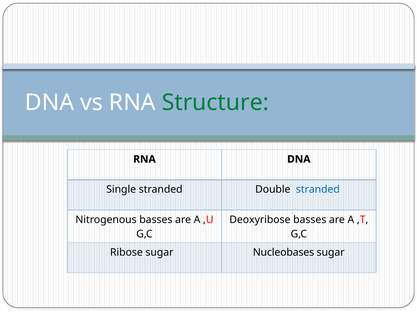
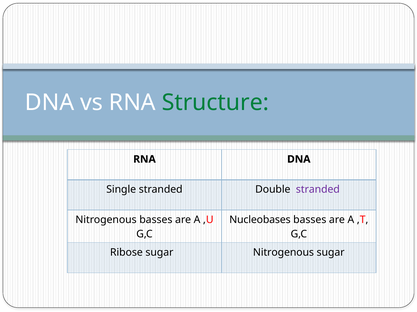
stranded at (318, 190) colour: blue -> purple
Deoxyribose: Deoxyribose -> Nucleobases
sugar Nucleobases: Nucleobases -> Nitrogenous
